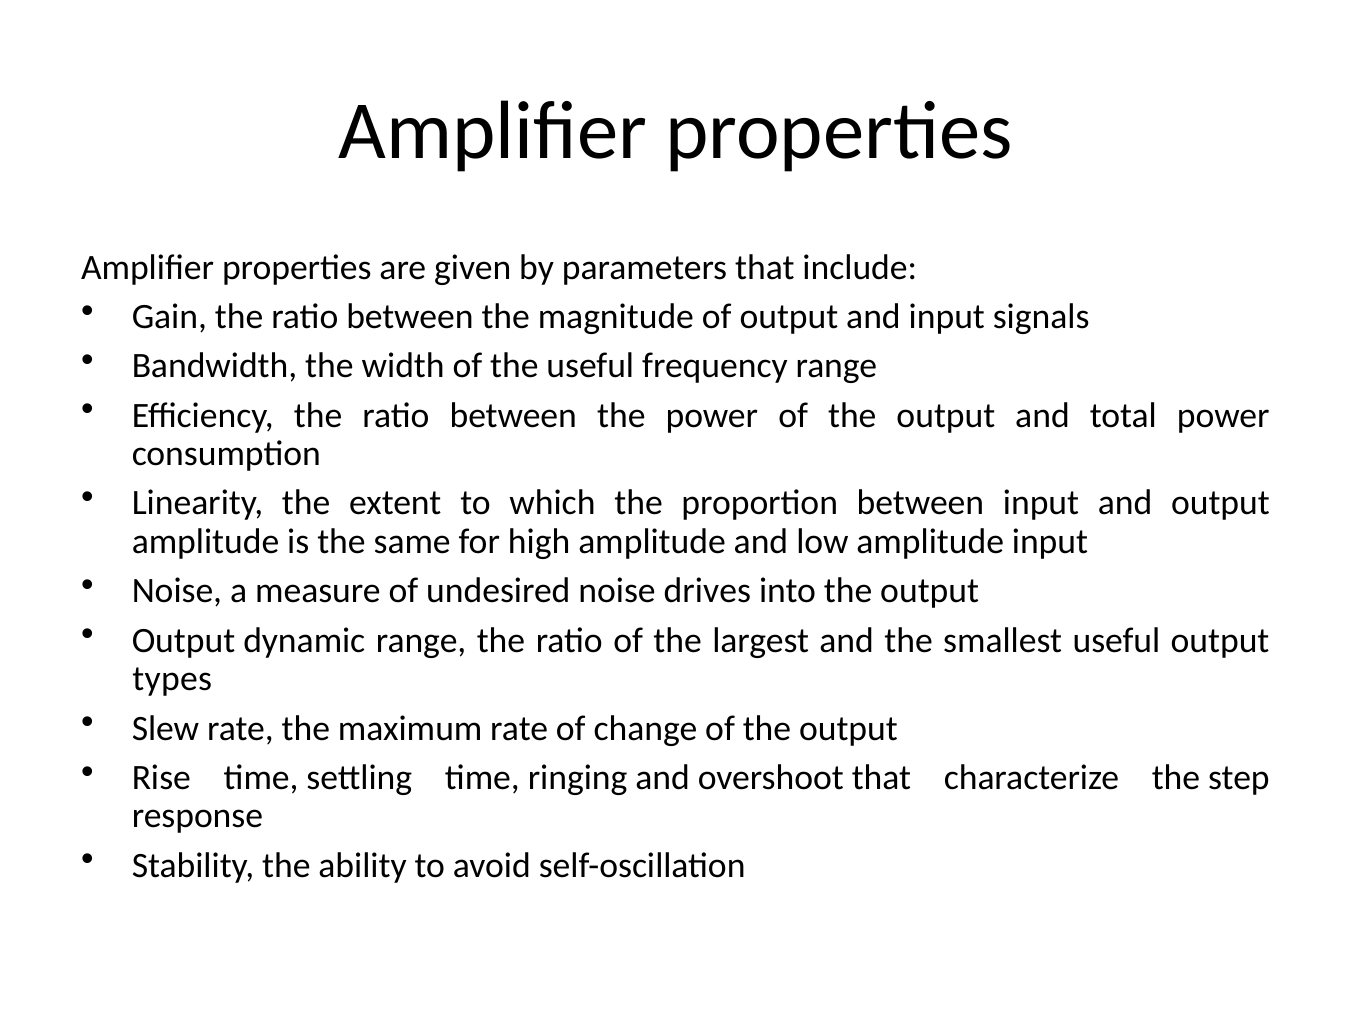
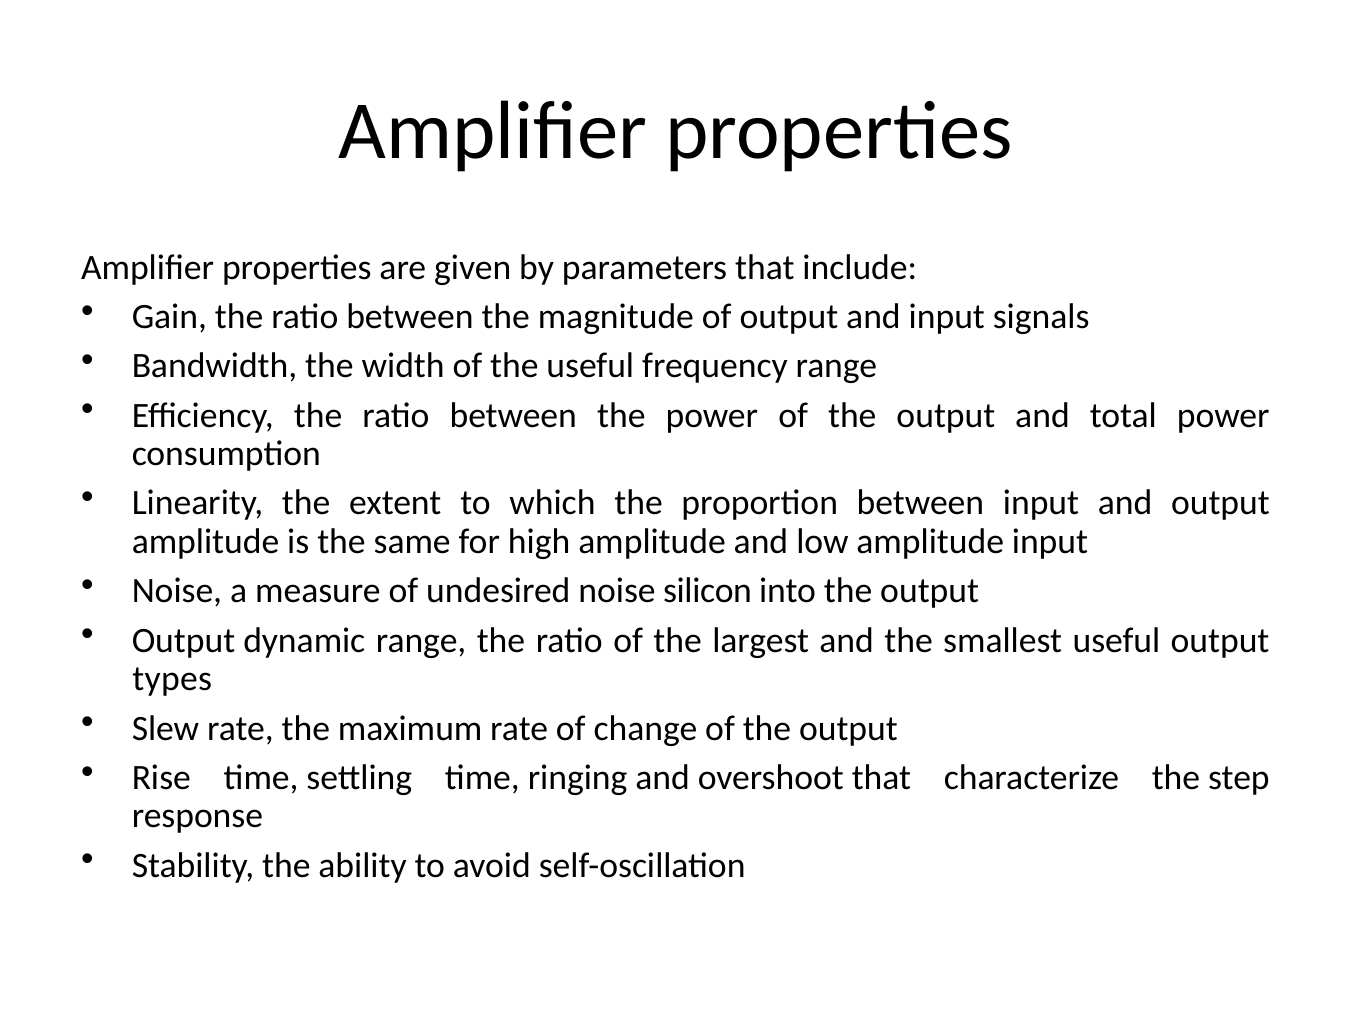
drives: drives -> silicon
